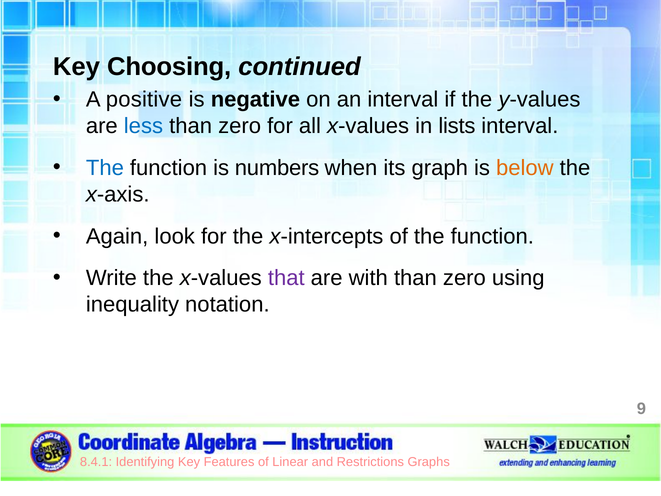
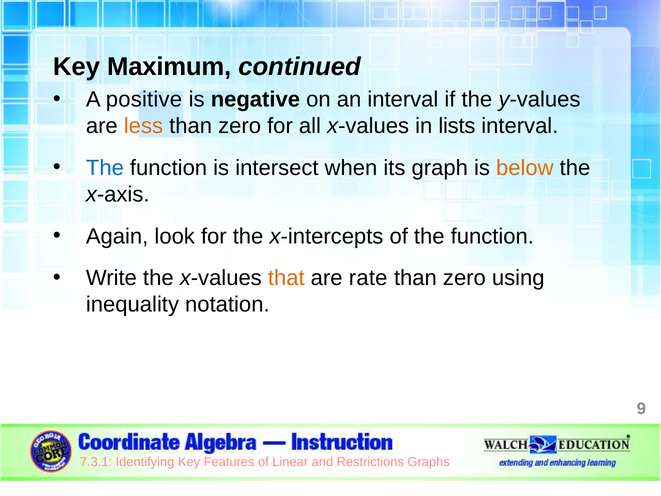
Choosing: Choosing -> Maximum
less colour: blue -> orange
numbers: numbers -> intersect
that colour: purple -> orange
with: with -> rate
8.4.1: 8.4.1 -> 7.3.1
